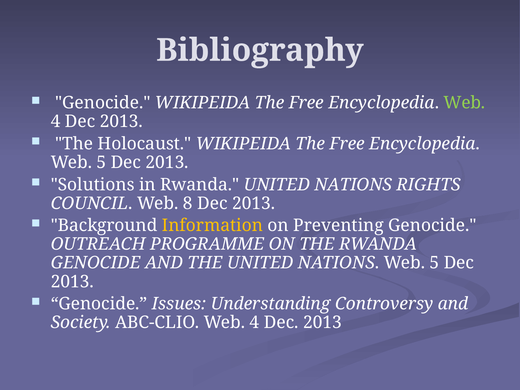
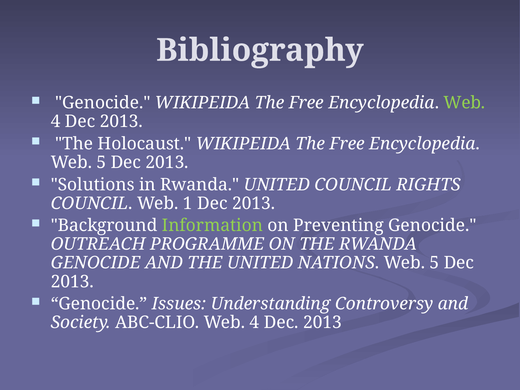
Rwanda UNITED NATIONS: NATIONS -> COUNCIL
8: 8 -> 1
Information colour: yellow -> light green
